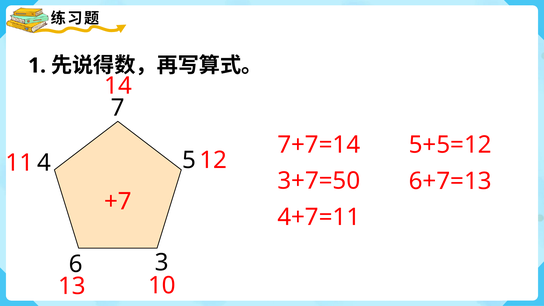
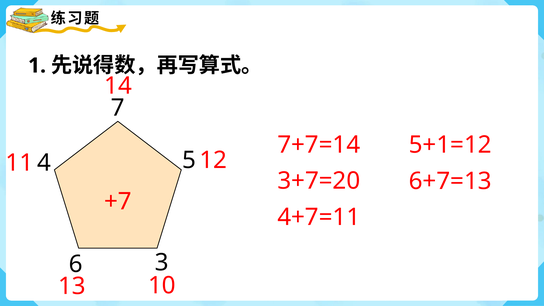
5+5=12: 5+5=12 -> 5+1=12
3+7=50: 3+7=50 -> 3+7=20
